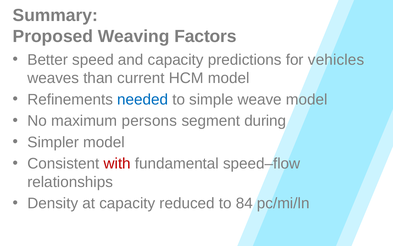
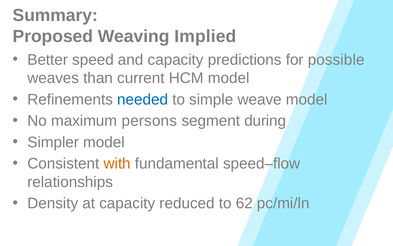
Factors: Factors -> Implied
vehicles: vehicles -> possible
with colour: red -> orange
84: 84 -> 62
